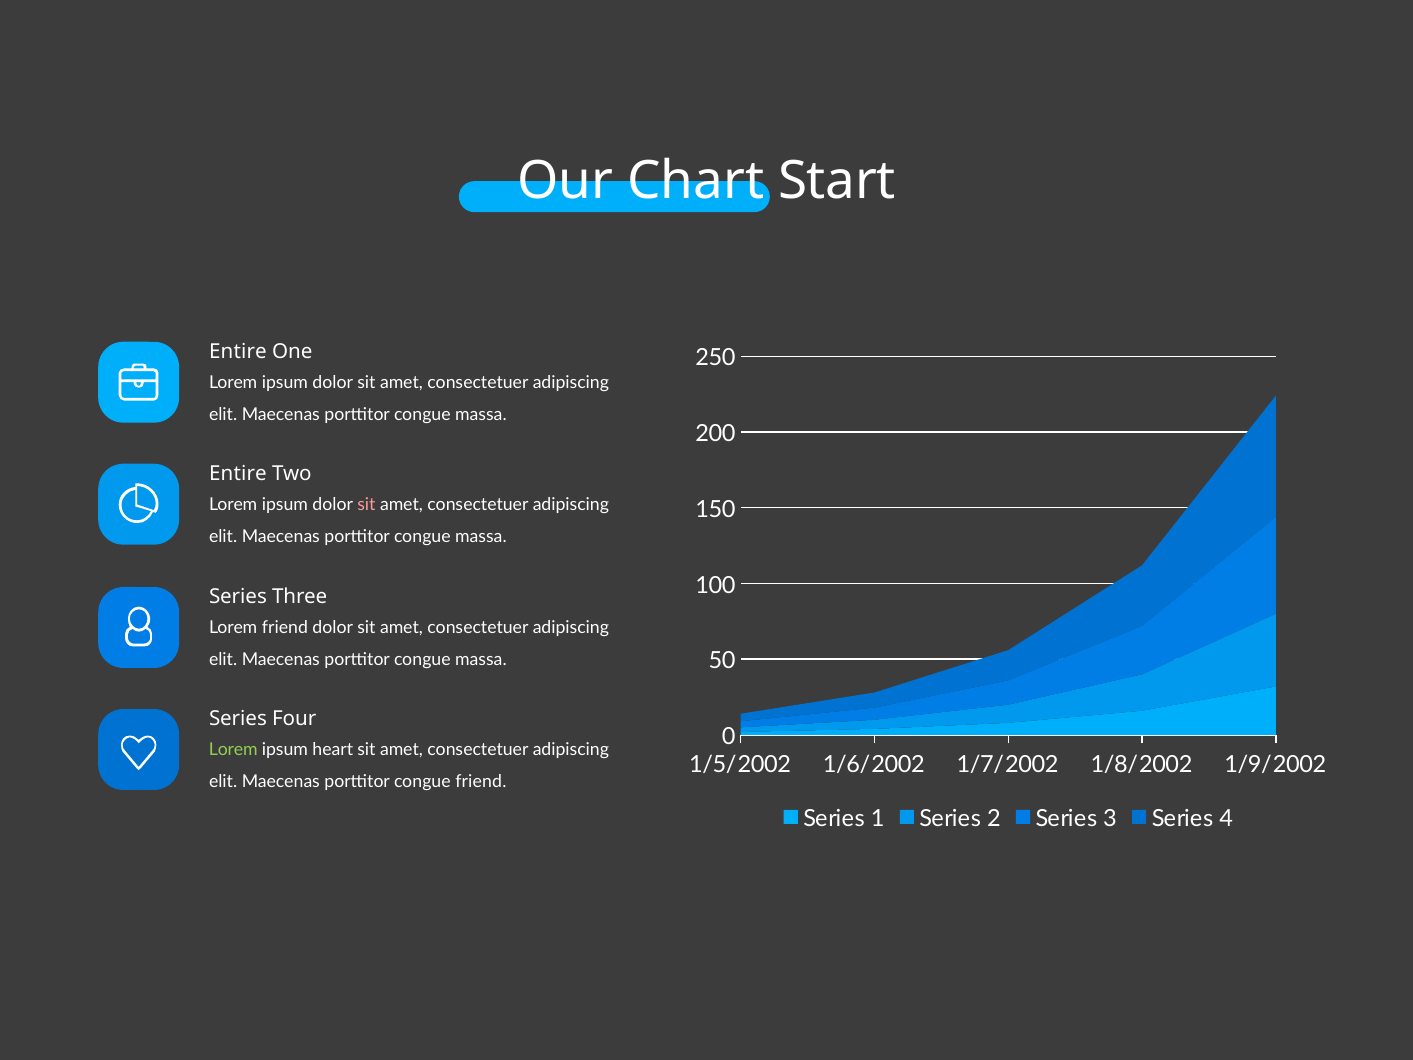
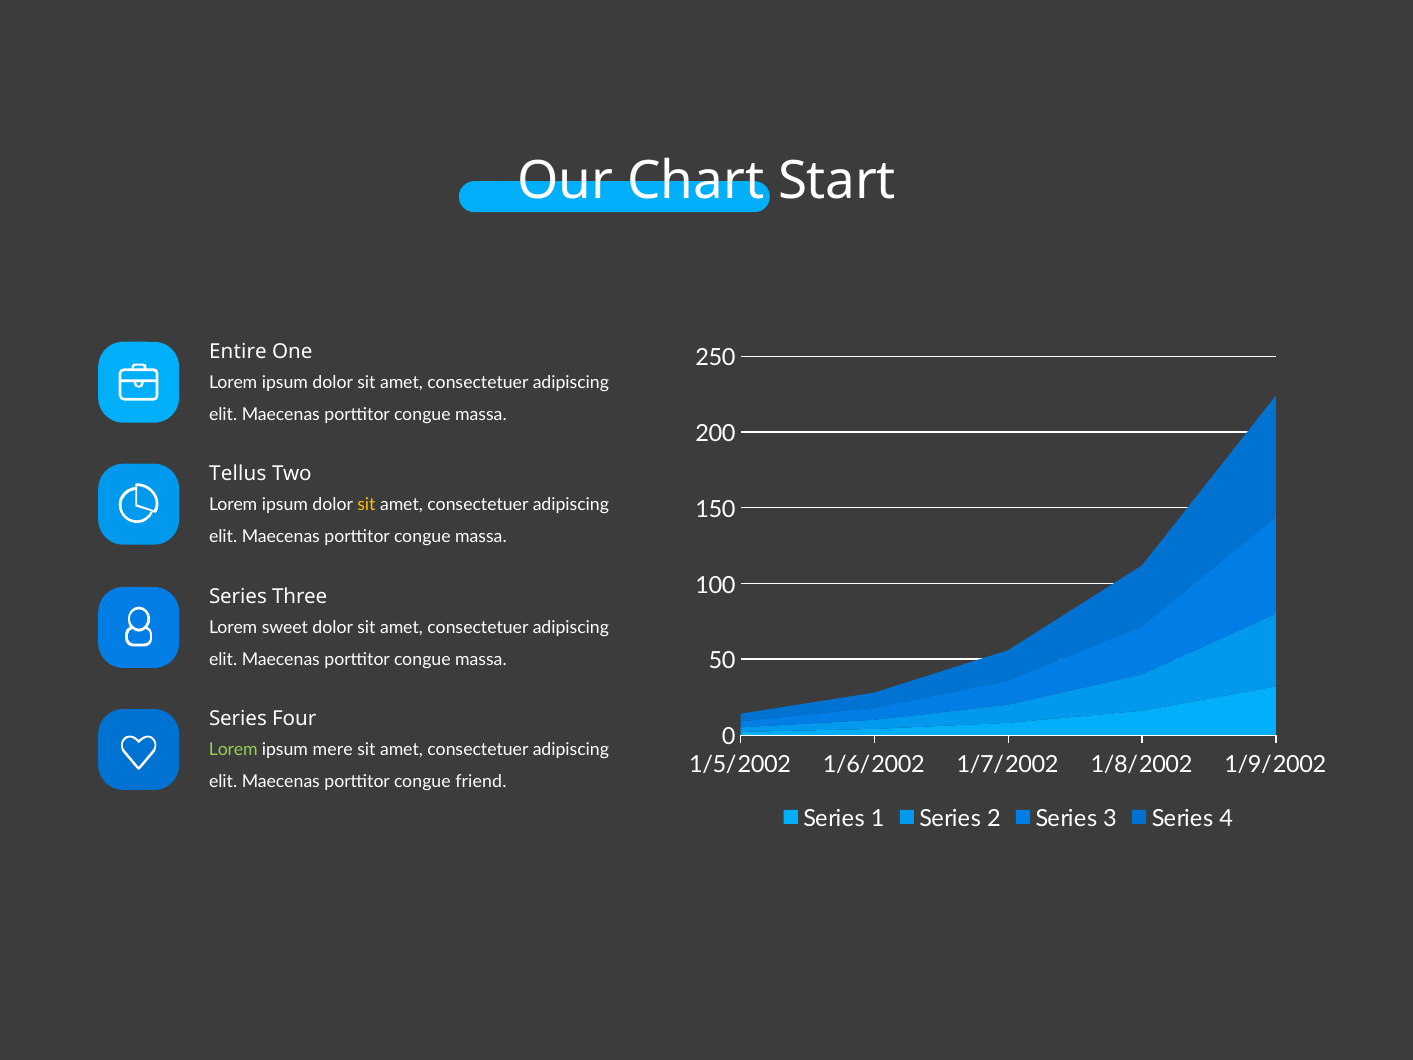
Entire at (238, 473): Entire -> Tellus
sit at (366, 504) colour: pink -> yellow
Lorem friend: friend -> sweet
heart: heart -> mere
